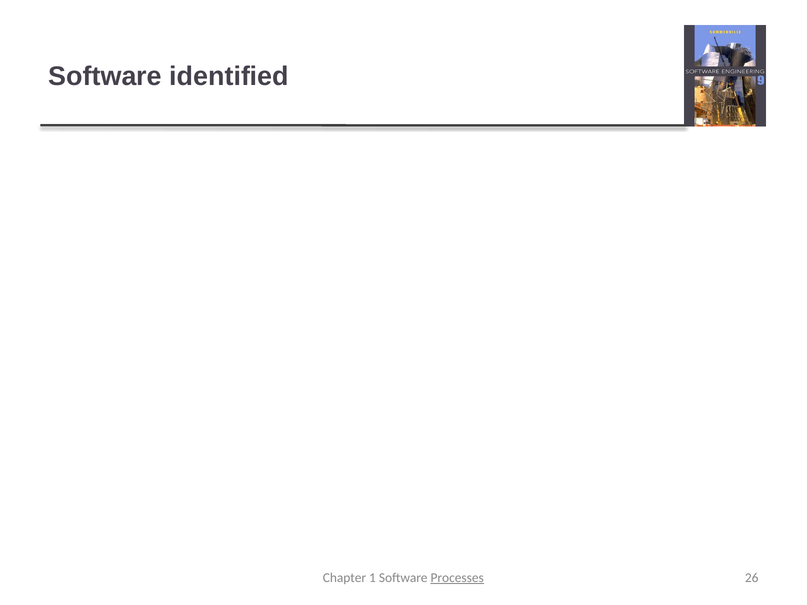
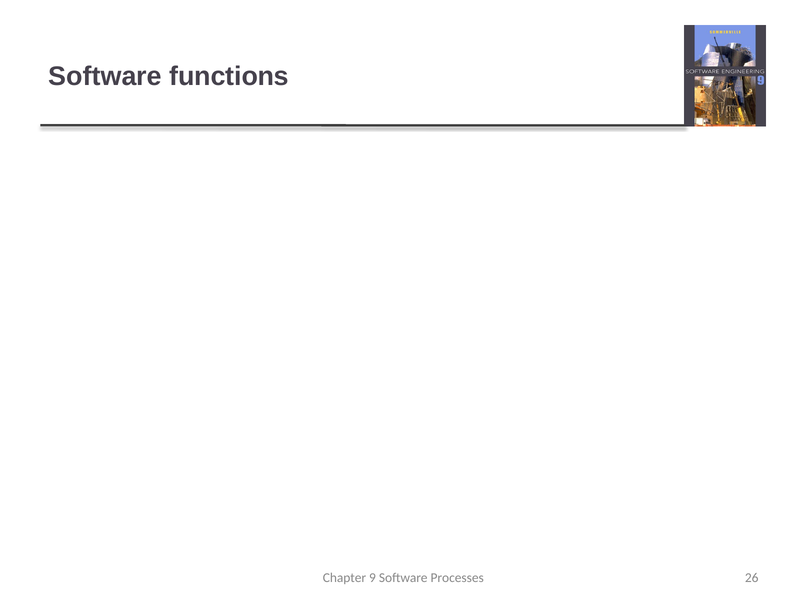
identified: identified -> functions
1: 1 -> 9
Processes underline: present -> none
